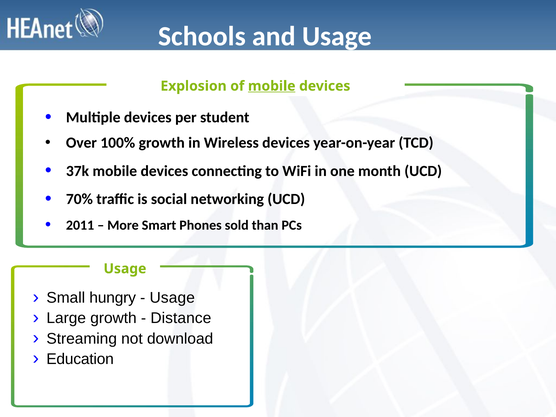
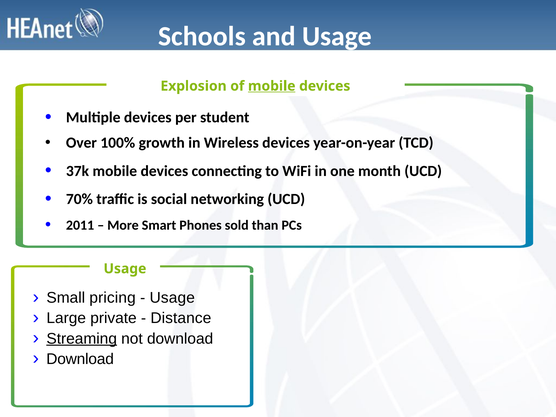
hungry: hungry -> pricing
Large growth: growth -> private
Streaming underline: none -> present
Education at (80, 359): Education -> Download
